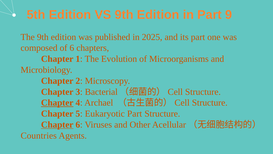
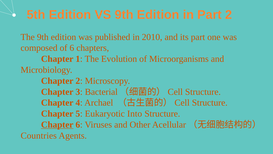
Part 9: 9 -> 2
2025: 2025 -> 2010
Chapter at (57, 102) underline: present -> none
Eukaryotic Part: Part -> Into
